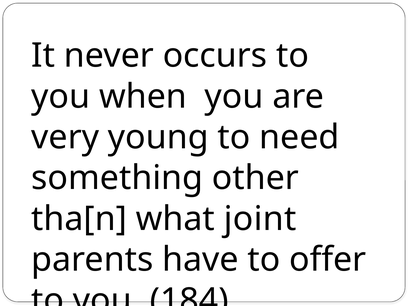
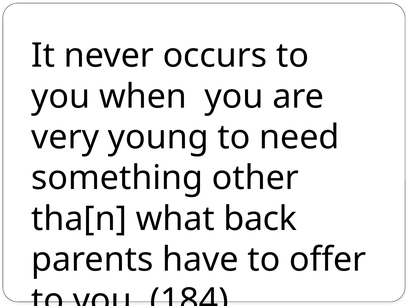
joint: joint -> back
